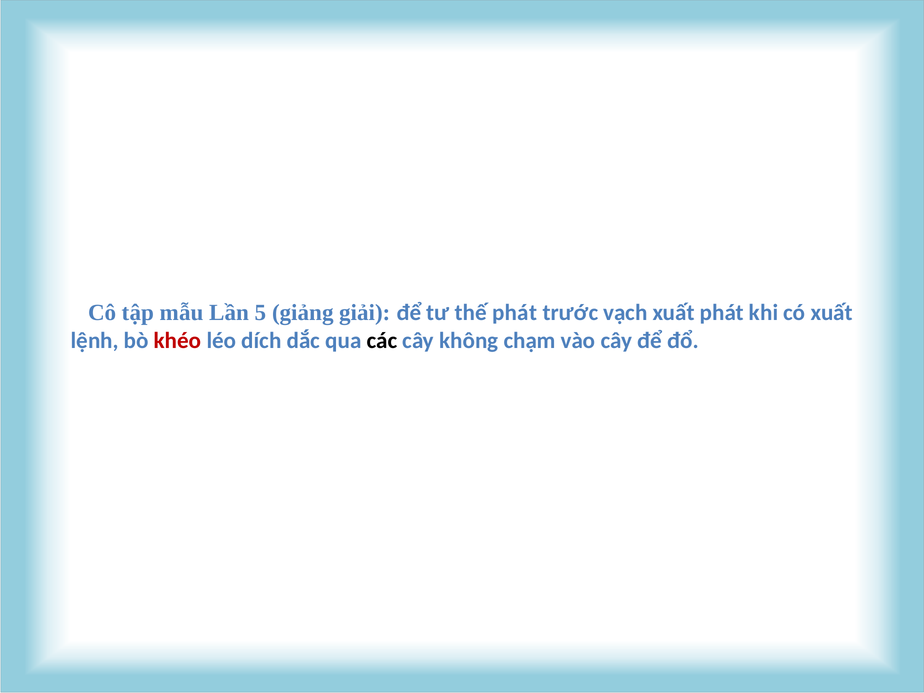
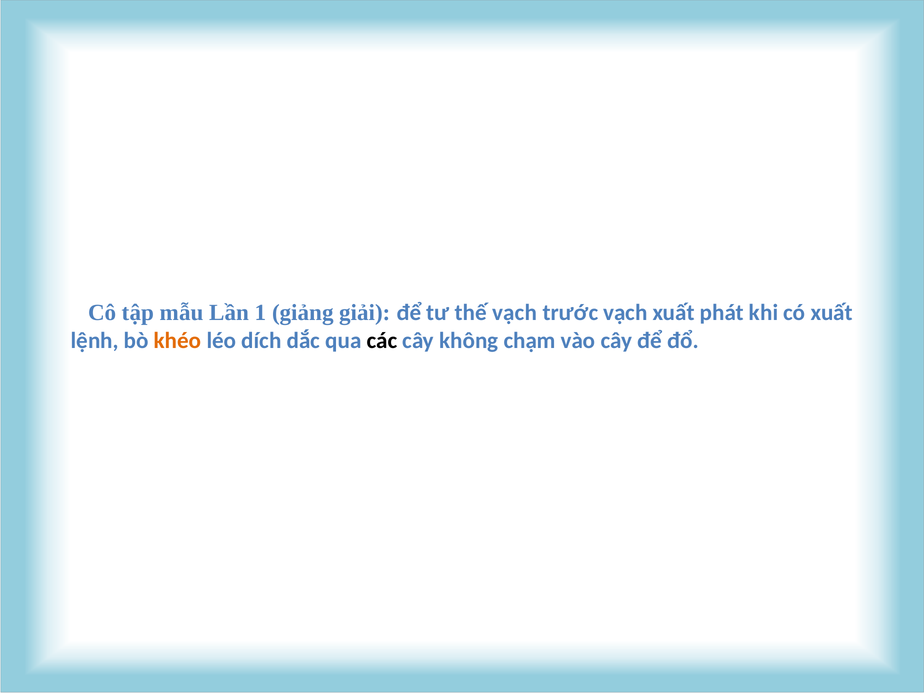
5: 5 -> 1
thế phát: phát -> vạch
khéo colour: red -> orange
